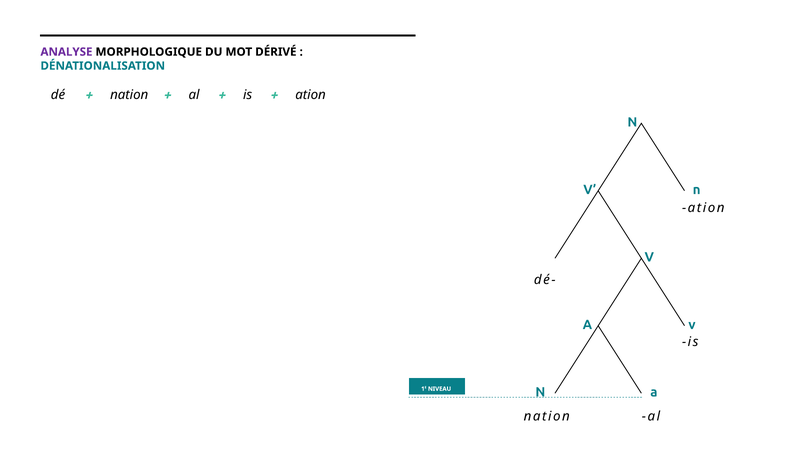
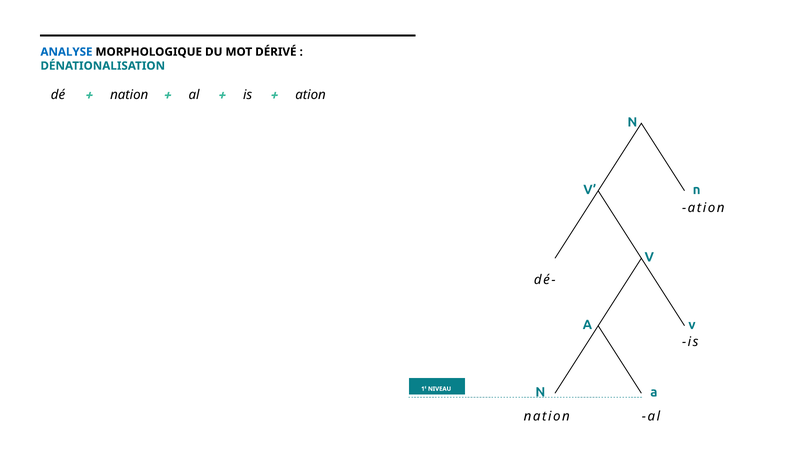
ANALYSE colour: purple -> blue
